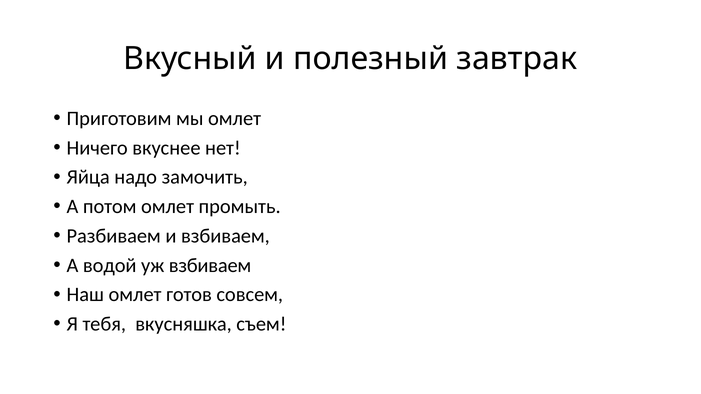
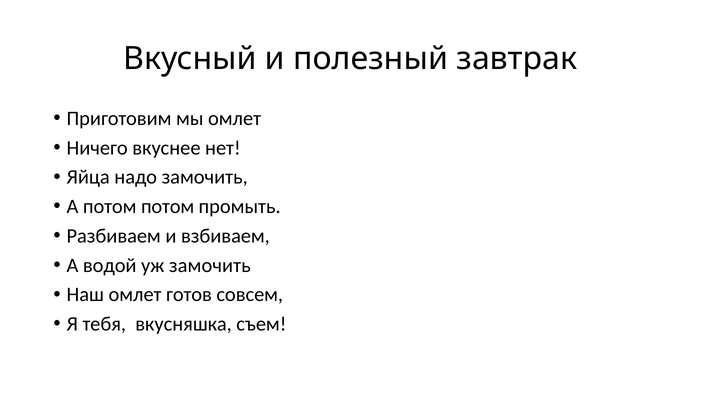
потом омлет: омлет -> потом
уж взбиваем: взбиваем -> замочить
